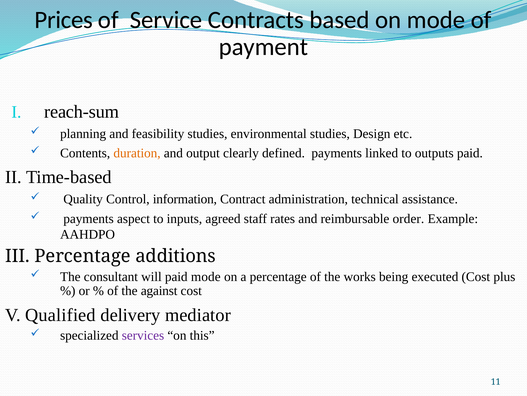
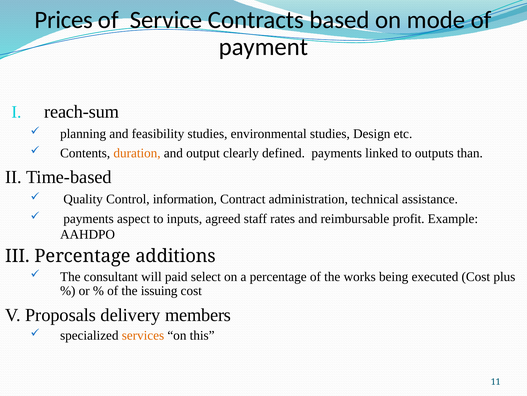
outputs paid: paid -> than
order: order -> profit
paid mode: mode -> select
against: against -> issuing
Qualified: Qualified -> Proposals
mediator: mediator -> members
services colour: purple -> orange
